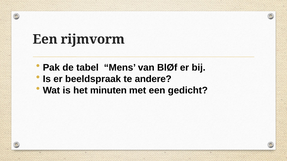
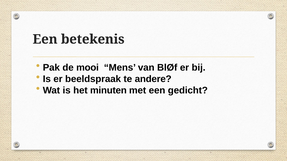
rijmvorm: rijmvorm -> betekenis
tabel: tabel -> mooi
